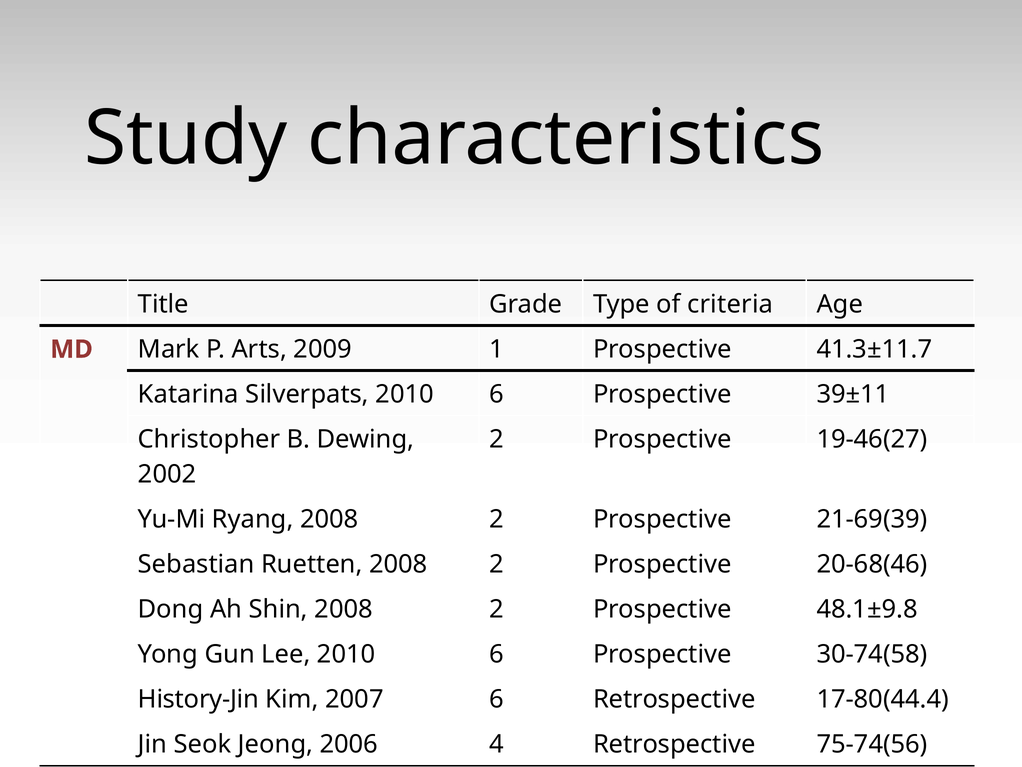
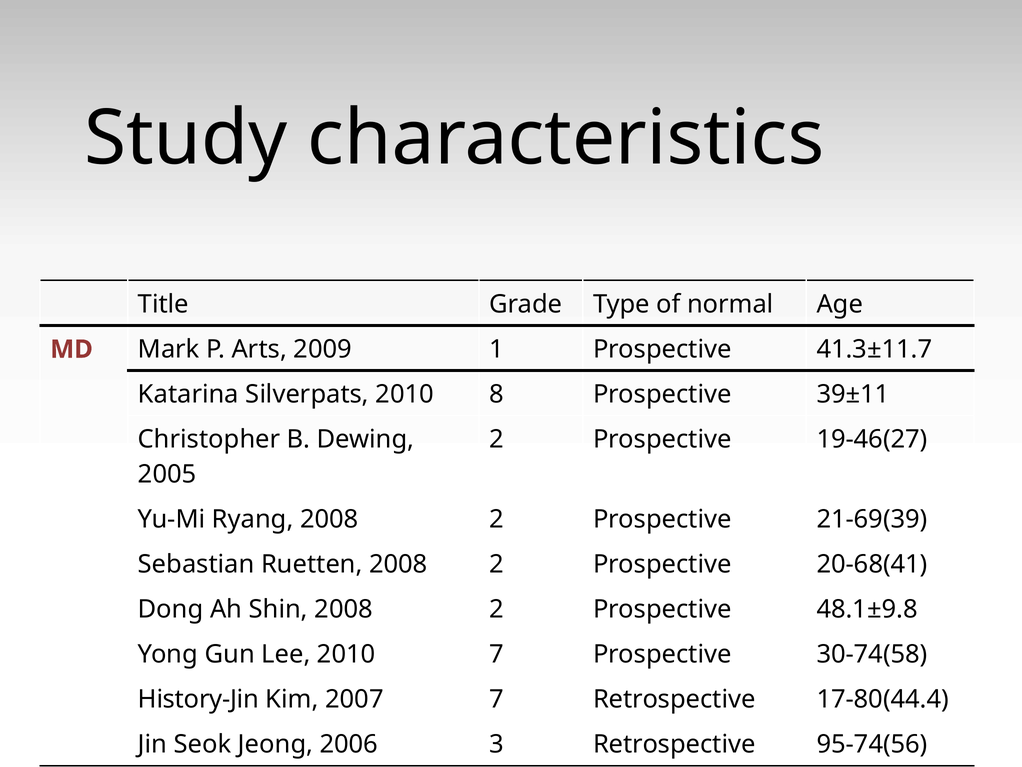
criteria: criteria -> normal
Silverpats 2010 6: 6 -> 8
2002: 2002 -> 2005
20-68(46: 20-68(46 -> 20-68(41
Lee 2010 6: 6 -> 7
2007 6: 6 -> 7
4: 4 -> 3
75-74(56: 75-74(56 -> 95-74(56
